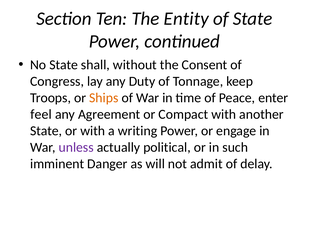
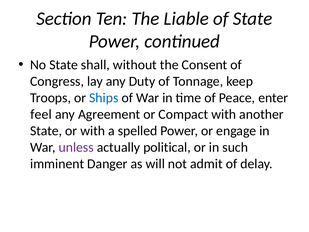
Entity: Entity -> Liable
Ships colour: orange -> blue
writing: writing -> spelled
